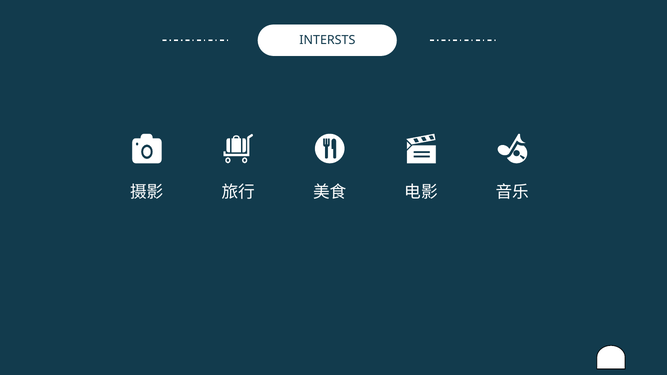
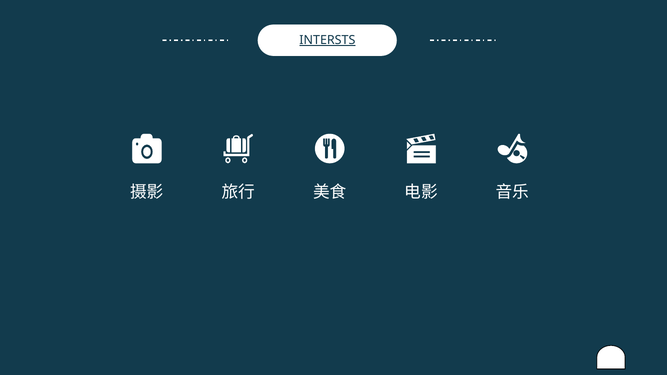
INTERSTS underline: none -> present
